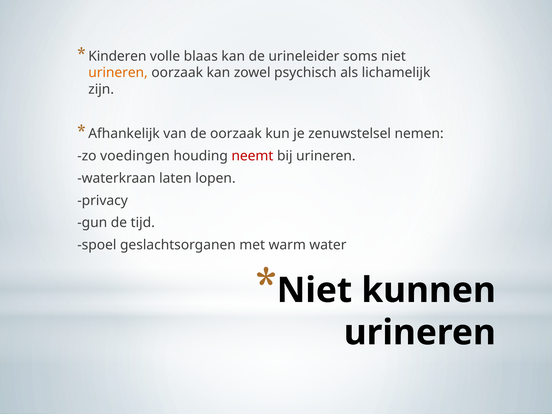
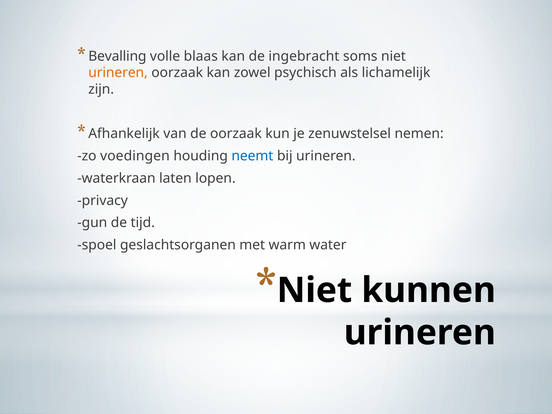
Kinderen: Kinderen -> Bevalling
urineleider: urineleider -> ingebracht
neemt colour: red -> blue
